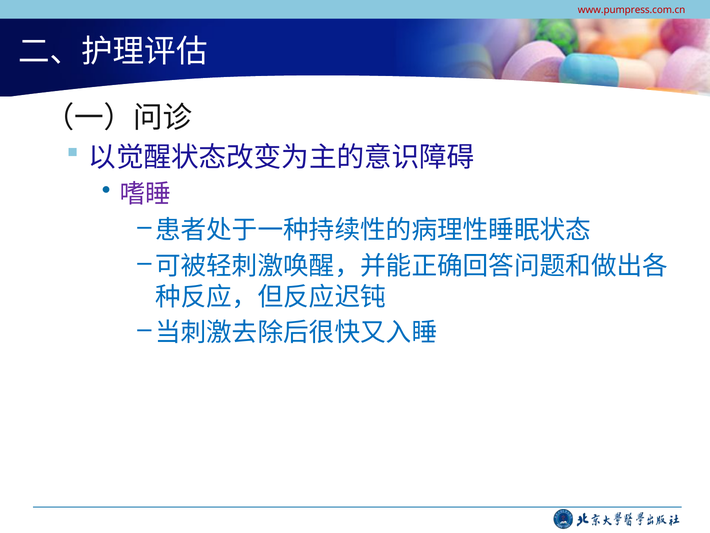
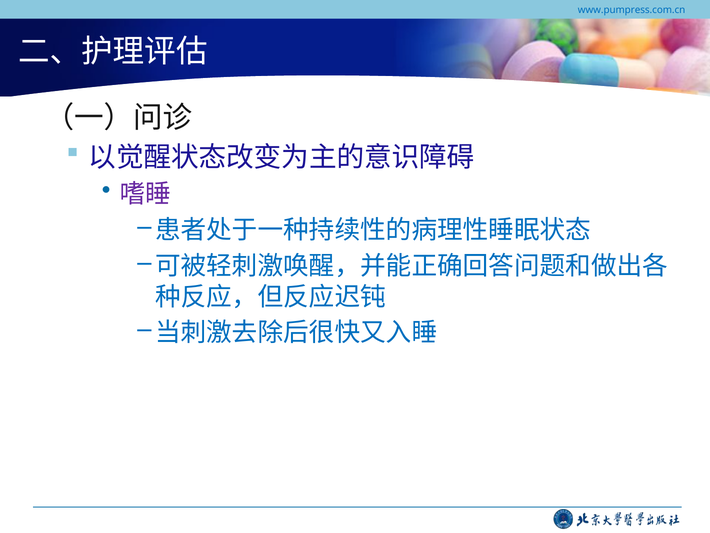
www.pumpress.com.cn colour: red -> blue
